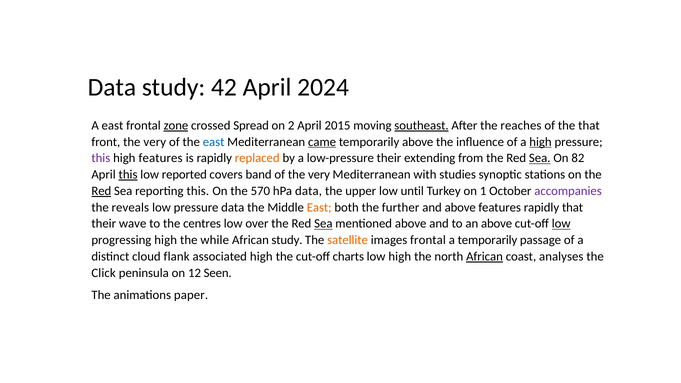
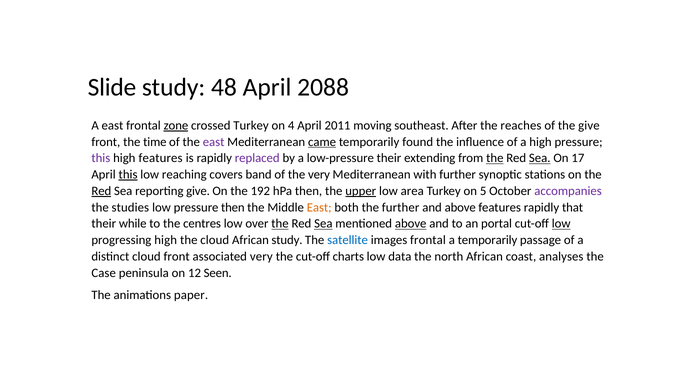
Data at (112, 87): Data -> Slide
42: 42 -> 48
2024: 2024 -> 2088
crossed Spread: Spread -> Turkey
2: 2 -> 4
2015: 2015 -> 2011
southeast underline: present -> none
the that: that -> give
front the very: very -> time
east at (214, 142) colour: blue -> purple
temporarily above: above -> found
high at (541, 142) underline: present -> none
replaced colour: orange -> purple
the at (495, 158) underline: none -> present
82: 82 -> 17
reported: reported -> reaching
with studies: studies -> further
reporting this: this -> give
570: 570 -> 192
hPa data: data -> then
upper underline: none -> present
until: until -> area
1: 1 -> 5
reveals: reveals -> studies
pressure data: data -> then
wave: wave -> while
the at (280, 224) underline: none -> present
above at (411, 224) underline: none -> present
an above: above -> portal
the while: while -> cloud
satellite colour: orange -> blue
cloud flank: flank -> front
associated high: high -> very
low high: high -> data
African at (485, 257) underline: present -> none
Click: Click -> Case
